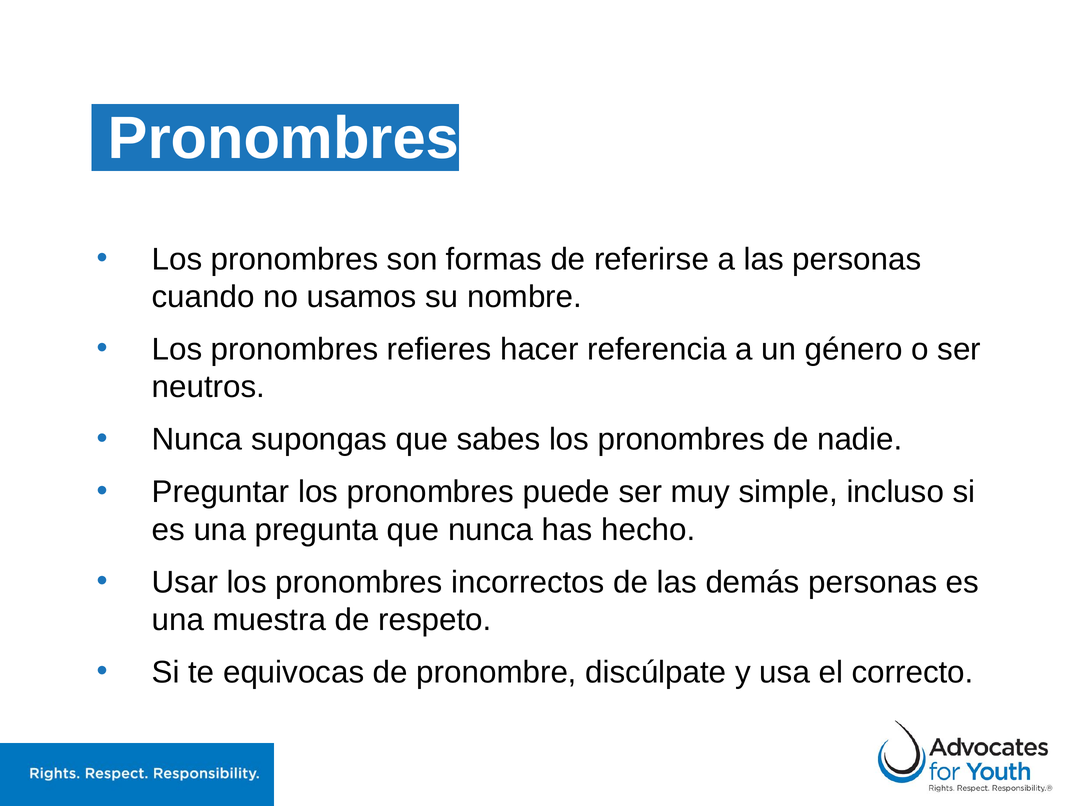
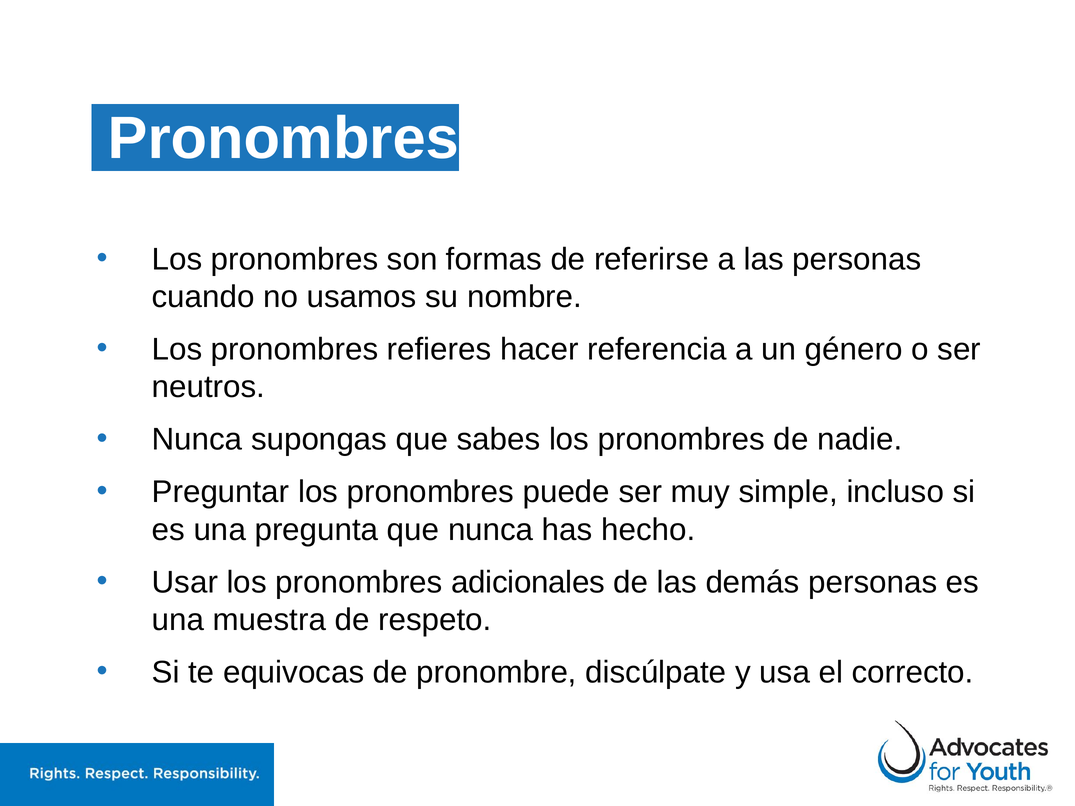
incorrectos: incorrectos -> adicionales
